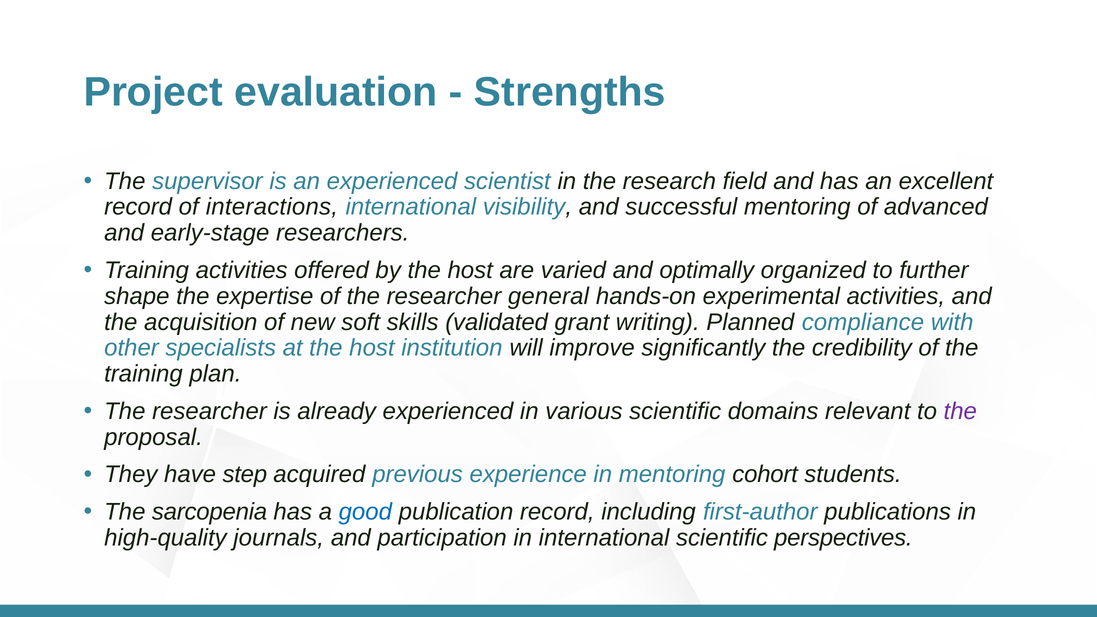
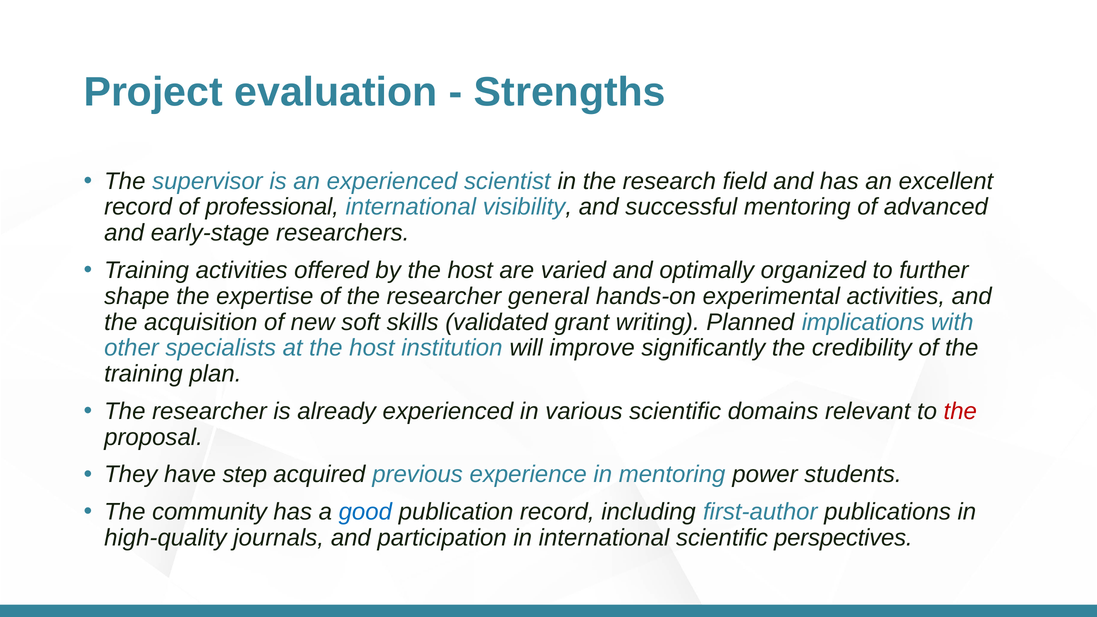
interactions: interactions -> professional
compliance: compliance -> implications
the at (960, 411) colour: purple -> red
cohort: cohort -> power
sarcopenia: sarcopenia -> community
